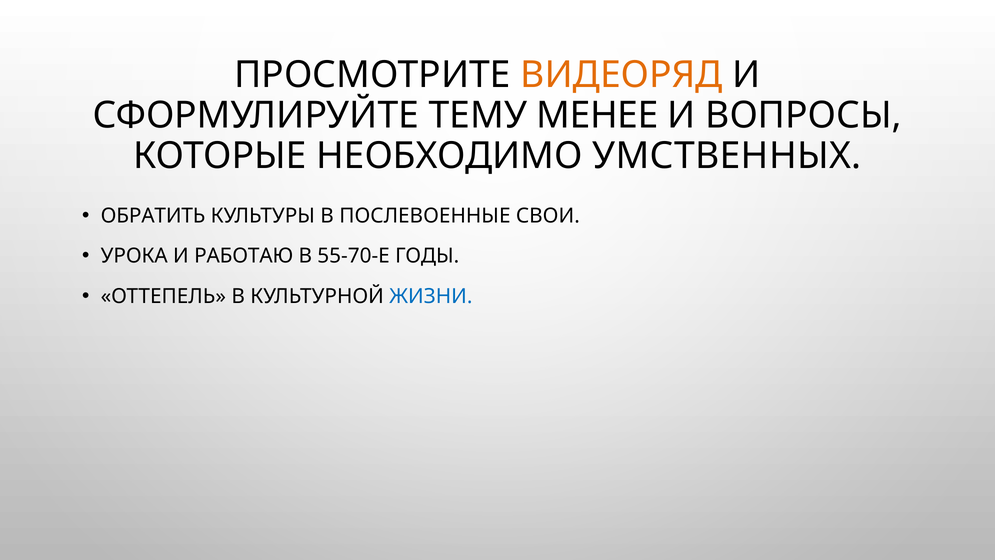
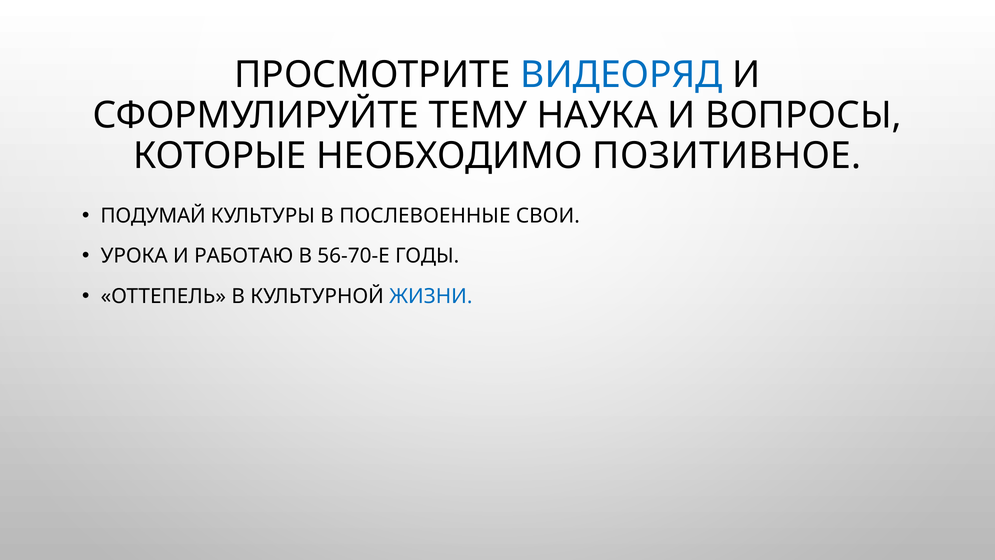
ВИДЕОРЯД colour: orange -> blue
МЕНЕЕ: МЕНЕЕ -> НАУКА
УМСТВЕННЫХ: УМСТВЕННЫХ -> ПОЗИТИВНОЕ
ОБРАТИТЬ: ОБРАТИТЬ -> ПОДУМАЙ
55-70-Е: 55-70-Е -> 56-70-Е
